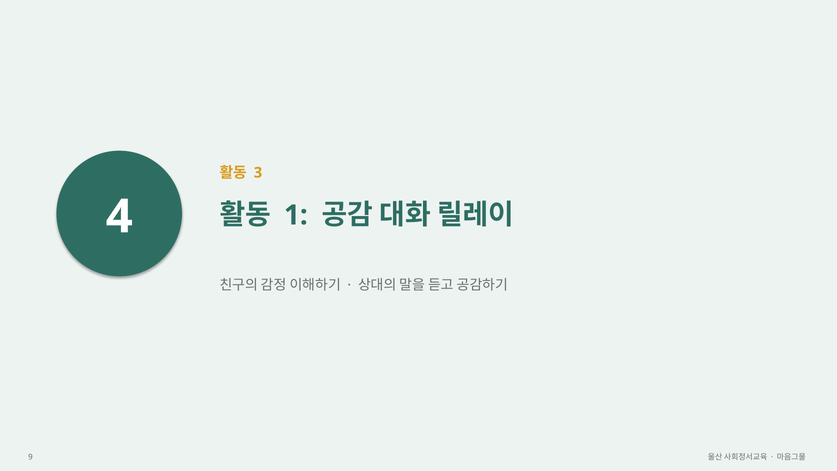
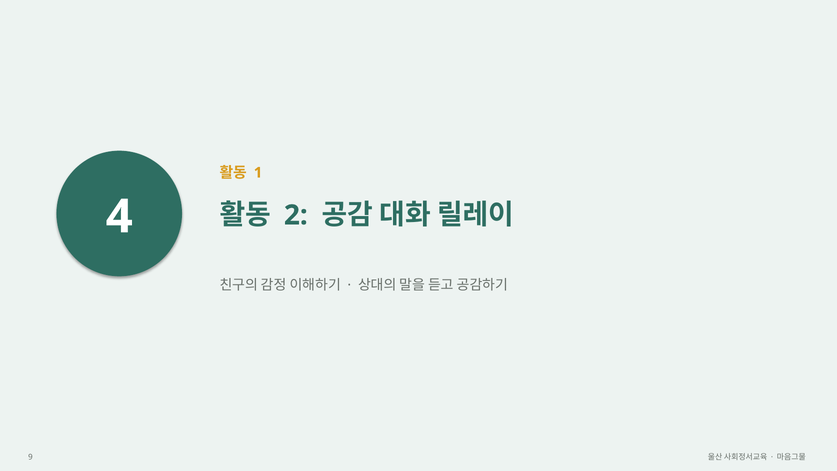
3: 3 -> 1
1: 1 -> 2
